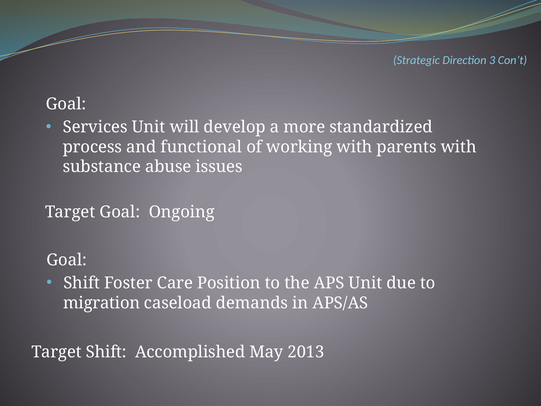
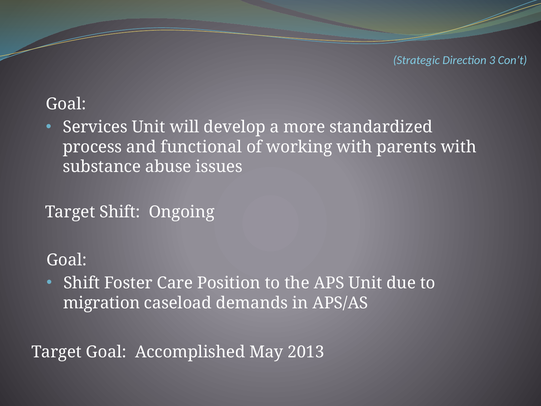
Target Goal: Goal -> Shift
Target Shift: Shift -> Goal
